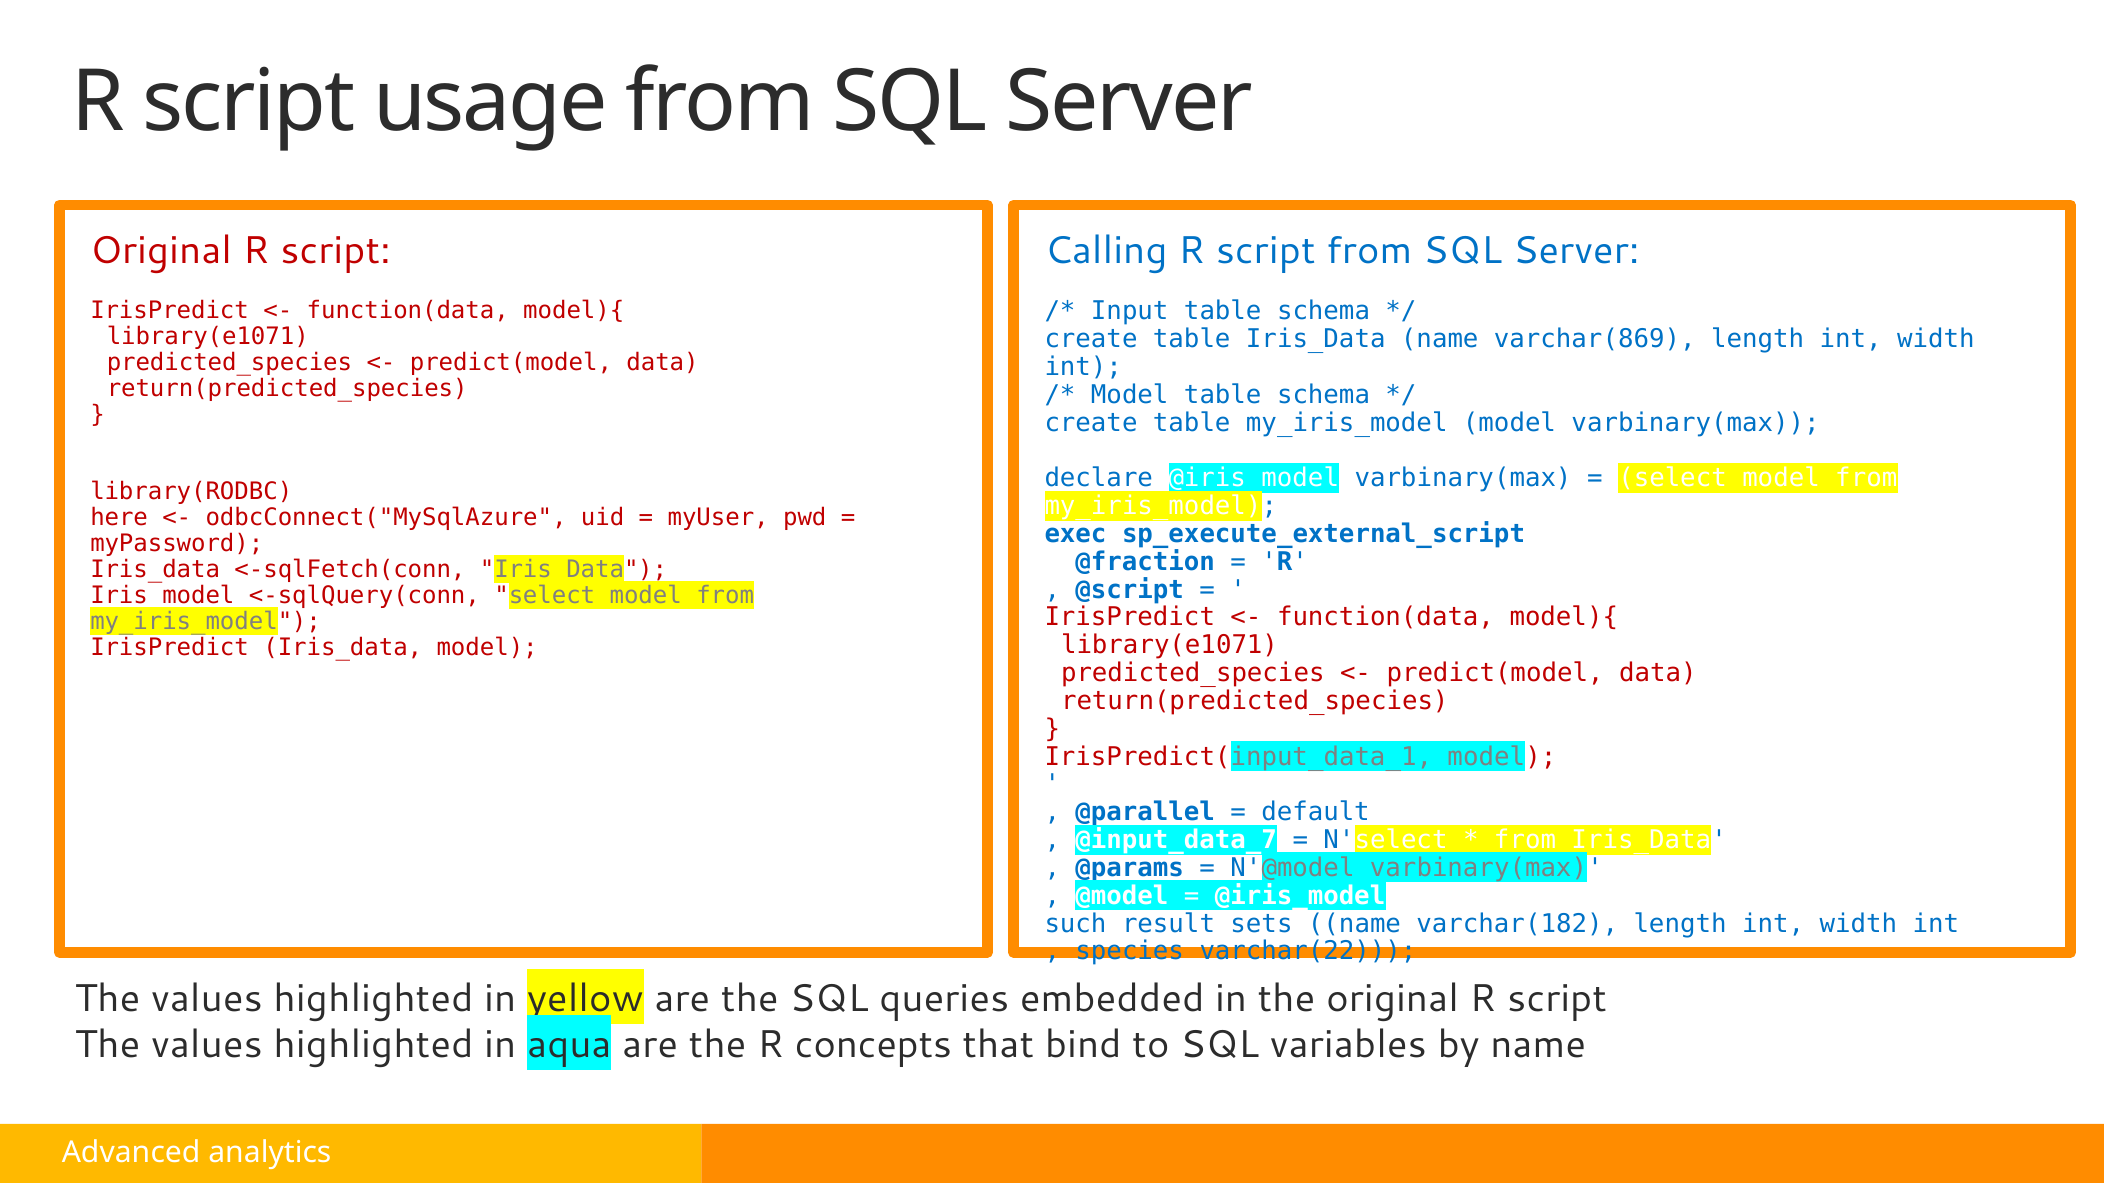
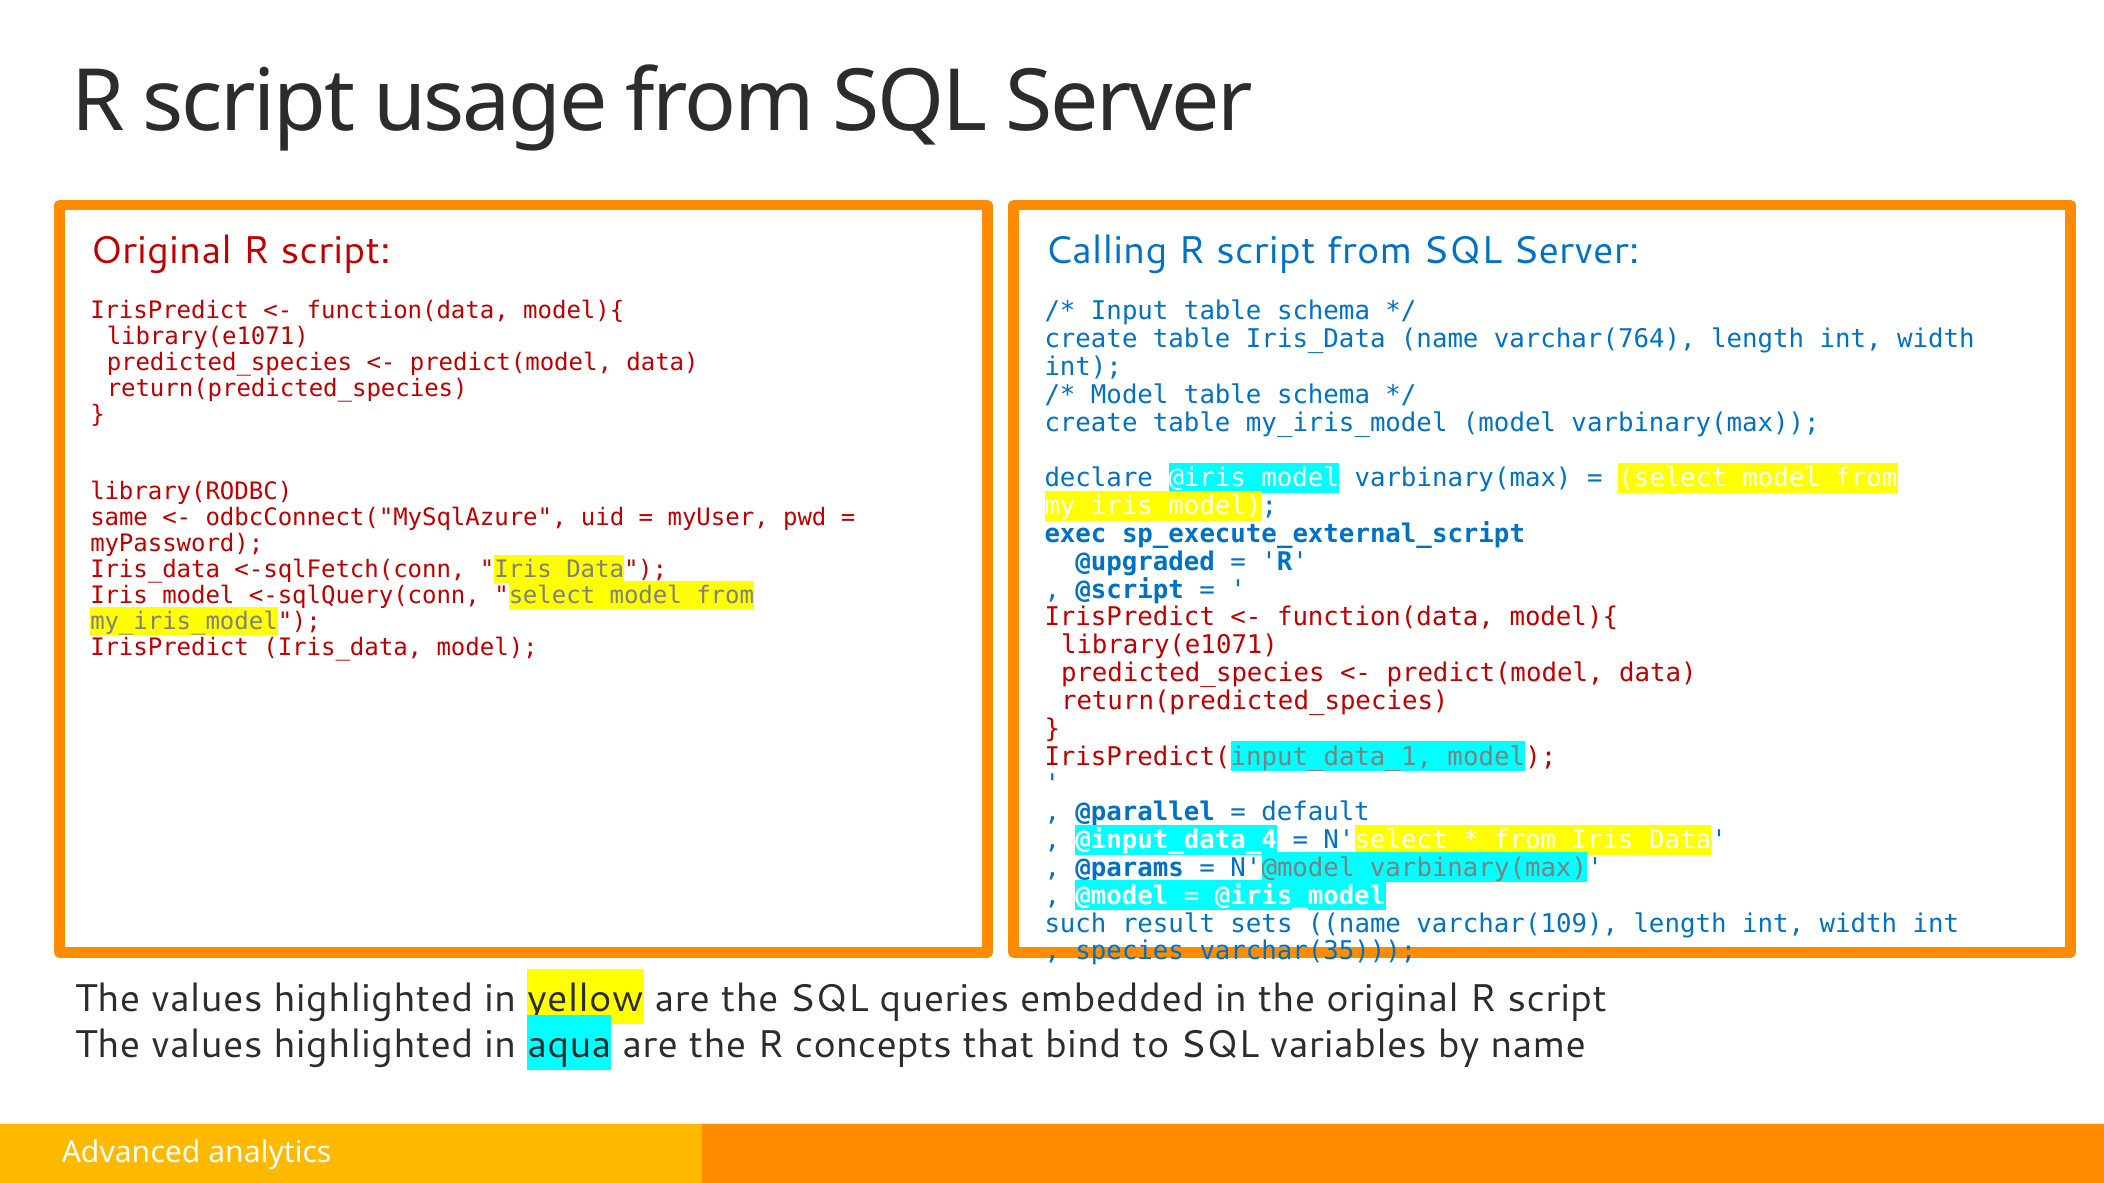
varchar(869: varchar(869 -> varchar(764
here: here -> same
@fraction: @fraction -> @upgraded
@input_data_7: @input_data_7 -> @input_data_4
varchar(182: varchar(182 -> varchar(109
varchar(22: varchar(22 -> varchar(35
